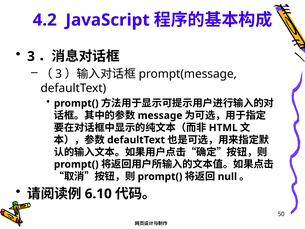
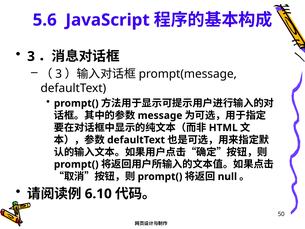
4.2: 4.2 -> 5.6
